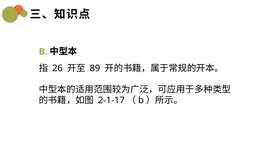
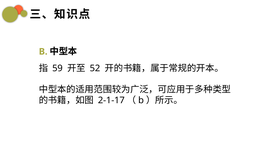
26: 26 -> 59
89: 89 -> 52
